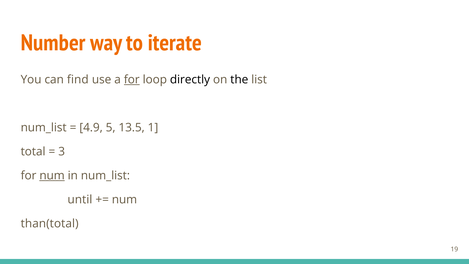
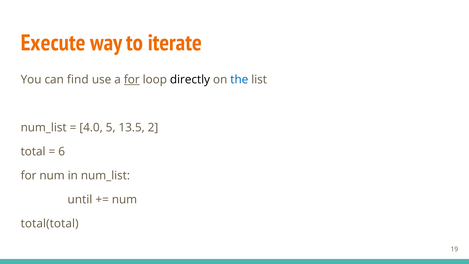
Number: Number -> Execute
the colour: black -> blue
4.9: 4.9 -> 4.0
1: 1 -> 2
3: 3 -> 6
num at (52, 176) underline: present -> none
than(total: than(total -> total(total
